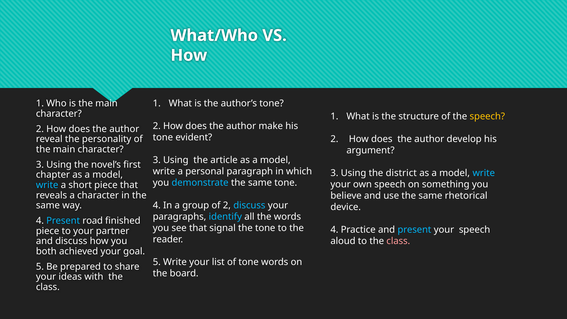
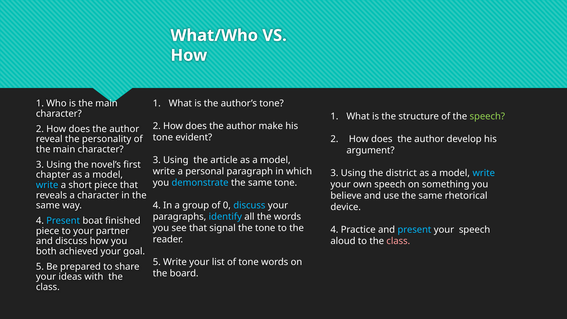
speech at (487, 116) colour: yellow -> light green
of 2: 2 -> 0
road: road -> boat
